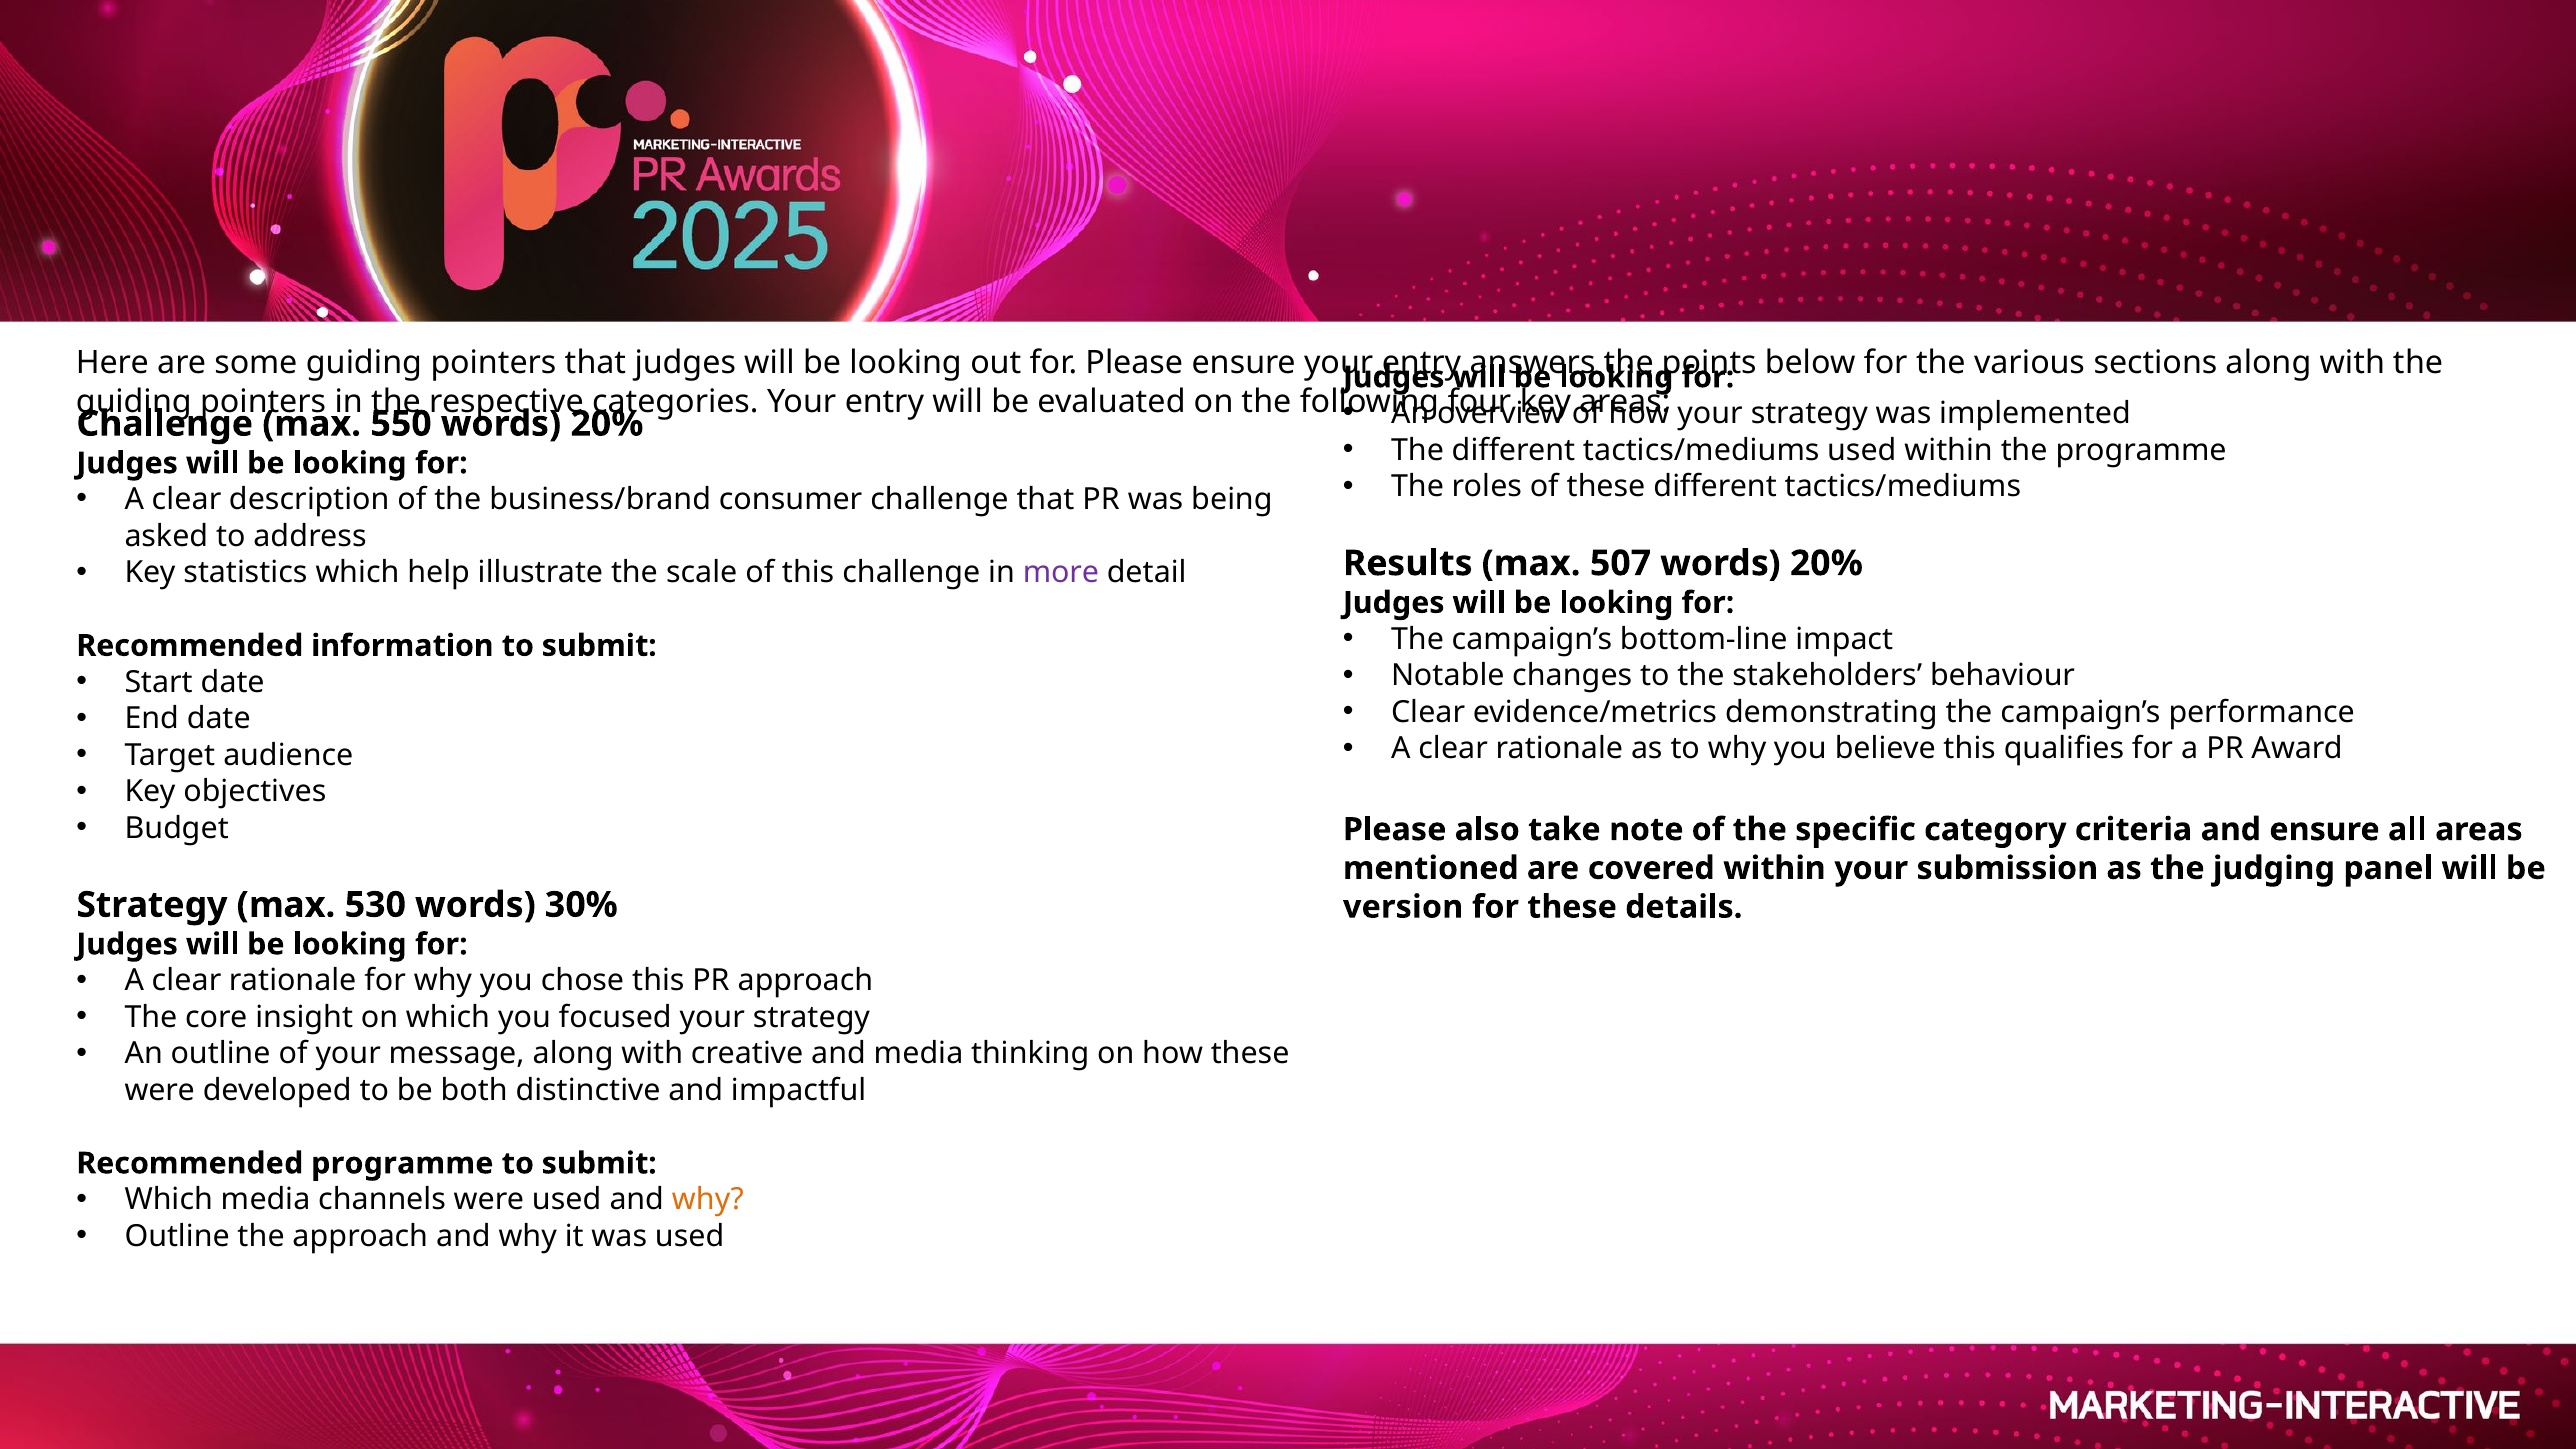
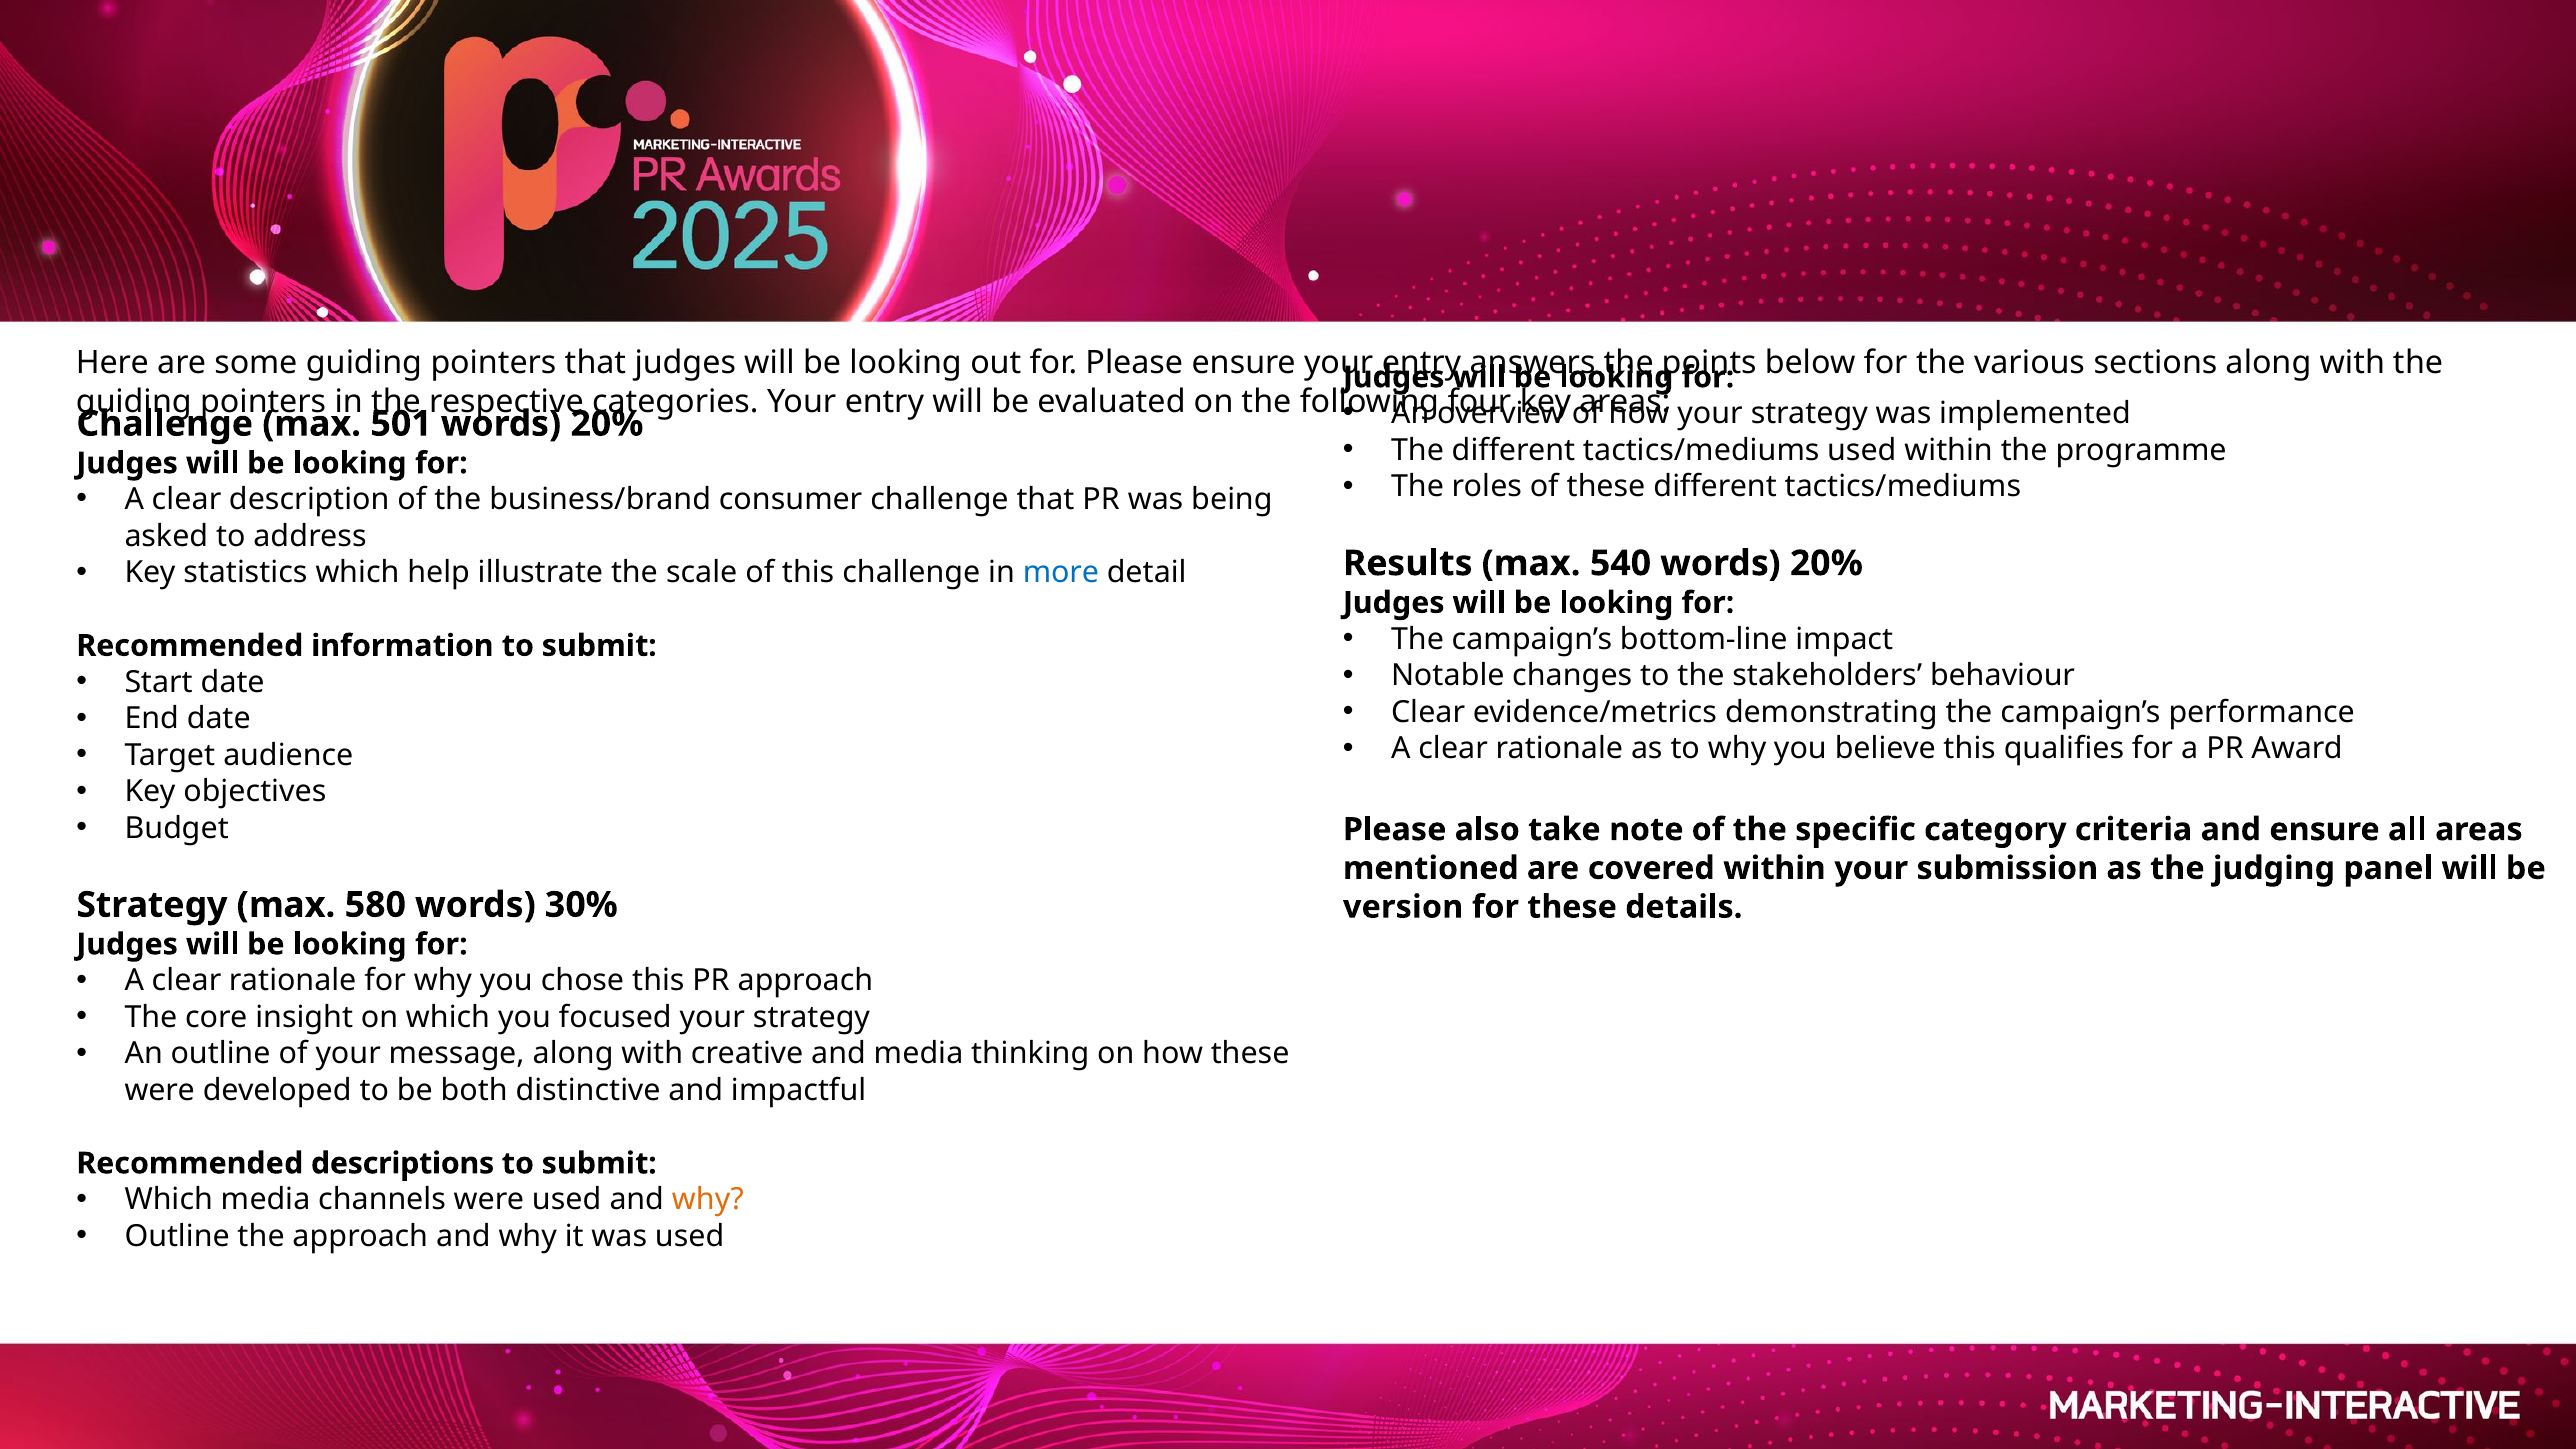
550: 550 -> 501
more colour: purple -> blue
507: 507 -> 540
530: 530 -> 580
Recommended programme: programme -> descriptions
